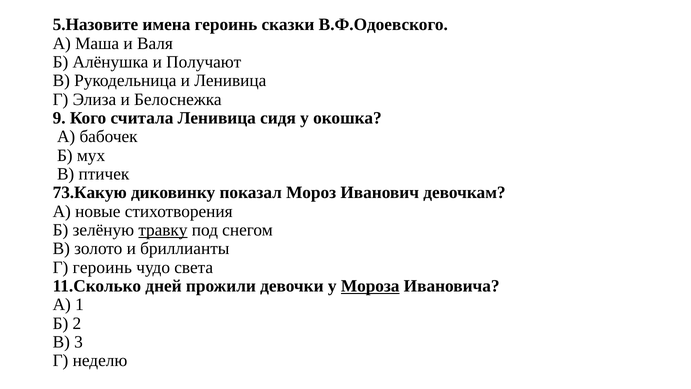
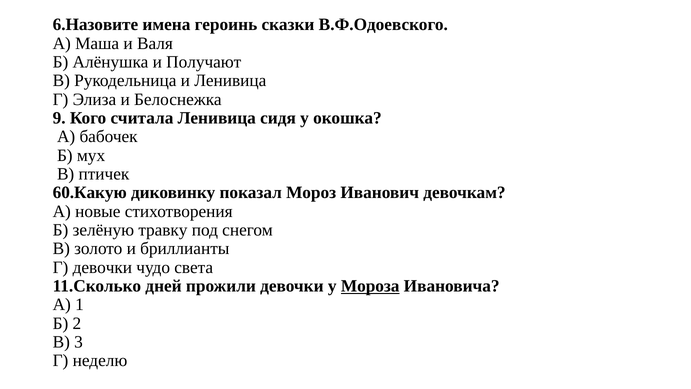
5.Назовите: 5.Назовите -> 6.Назовите
73.Какую: 73.Какую -> 60.Какую
травку underline: present -> none
Г героинь: героинь -> девочки
